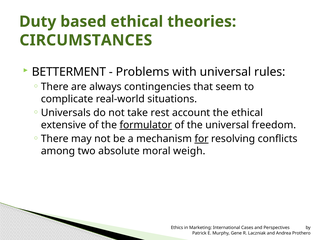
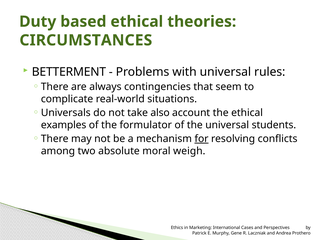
rest: rest -> also
extensive: extensive -> examples
formulator underline: present -> none
freedom: freedom -> students
